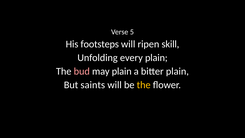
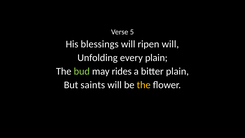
footsteps: footsteps -> blessings
ripen skill: skill -> will
bud colour: pink -> light green
may plain: plain -> rides
